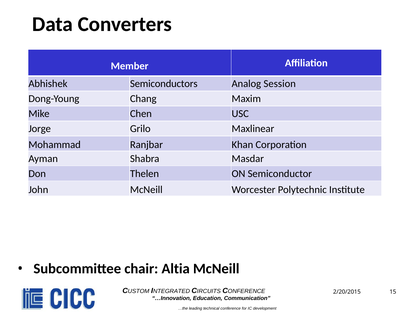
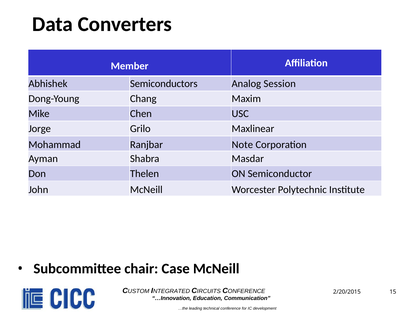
Khan: Khan -> Note
Altia: Altia -> Case
